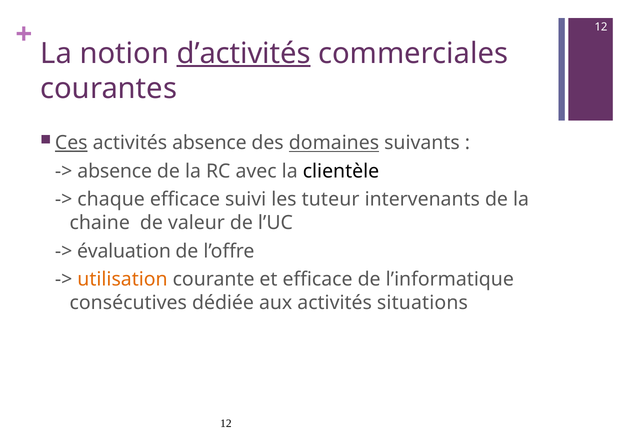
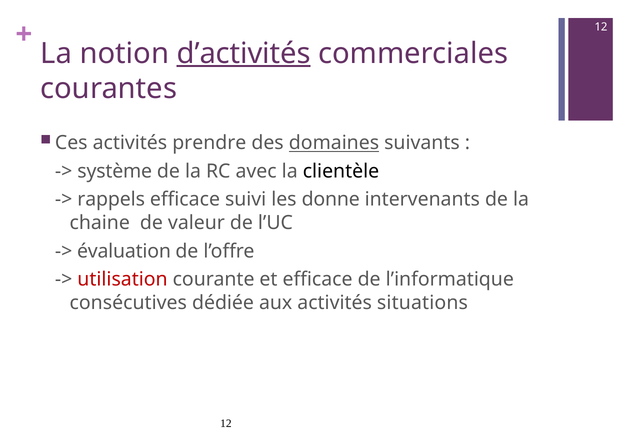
Ces underline: present -> none
activités absence: absence -> prendre
absence at (115, 171): absence -> système
chaque: chaque -> rappels
tuteur: tuteur -> donne
utilisation colour: orange -> red
